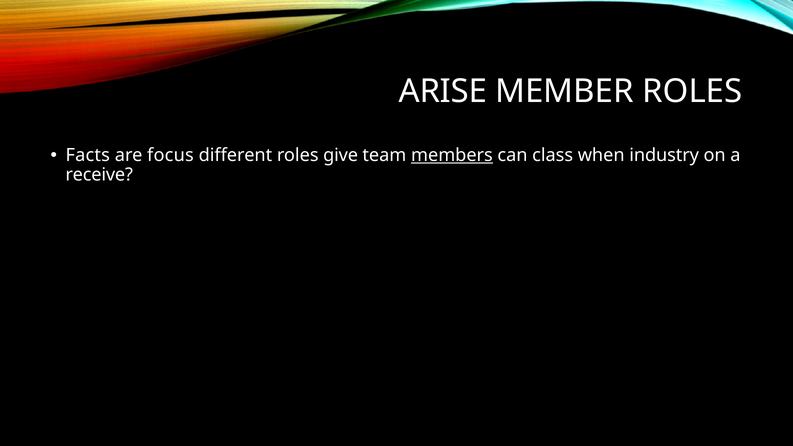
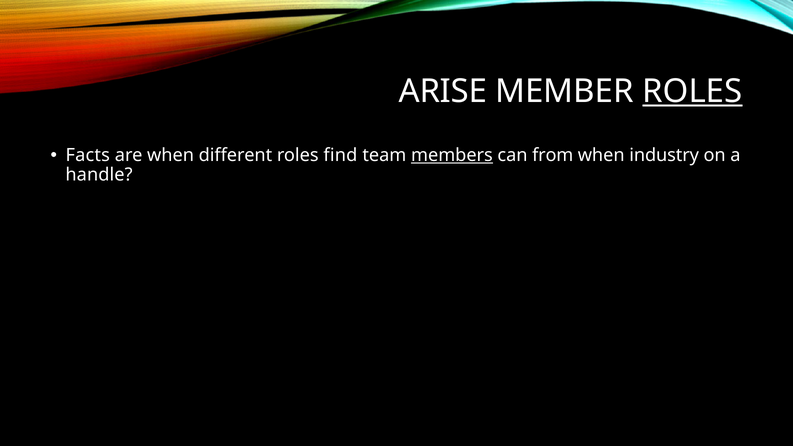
ROLES at (692, 92) underline: none -> present
are focus: focus -> when
give: give -> find
class: class -> from
receive: receive -> handle
